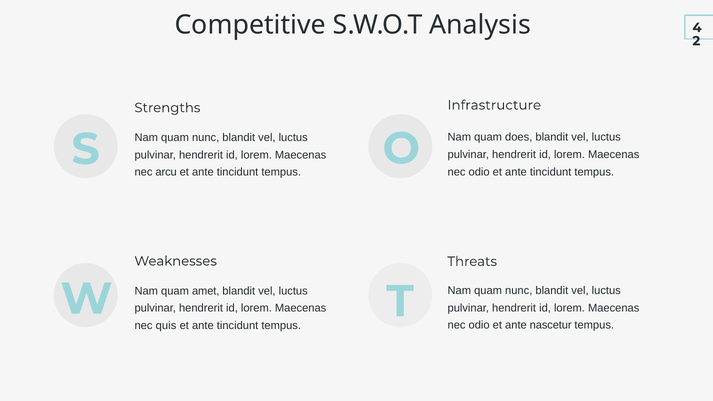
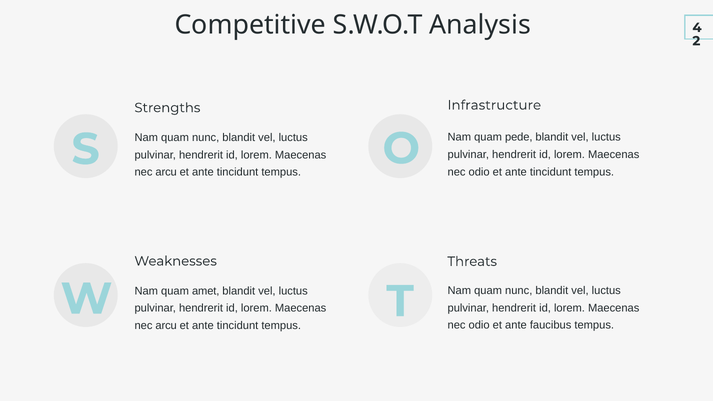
does: does -> pede
nascetur: nascetur -> faucibus
quis at (166, 326): quis -> arcu
